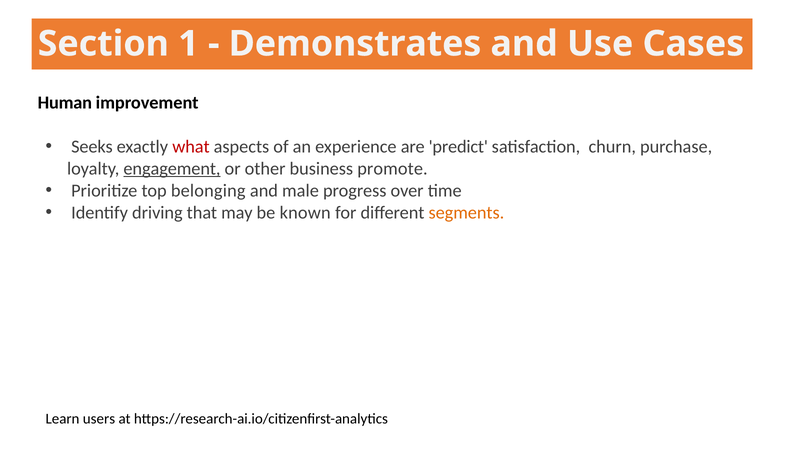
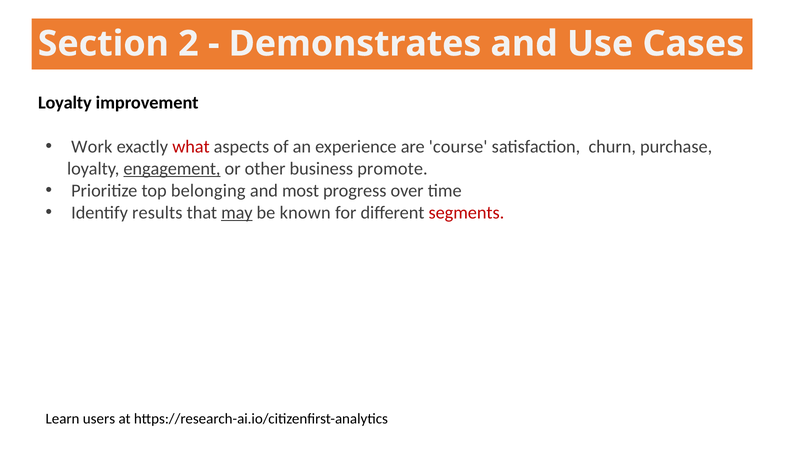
1: 1 -> 2
Human at (65, 103): Human -> Loyalty
Seeks: Seeks -> Work
predict: predict -> course
male: male -> most
driving: driving -> results
may underline: none -> present
segments colour: orange -> red
